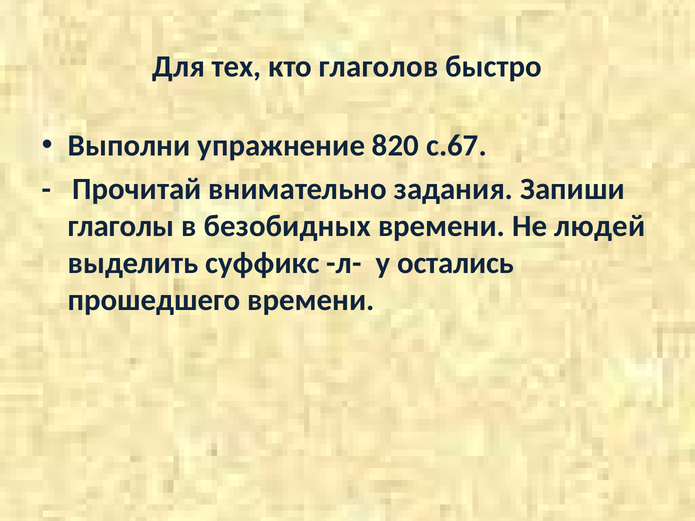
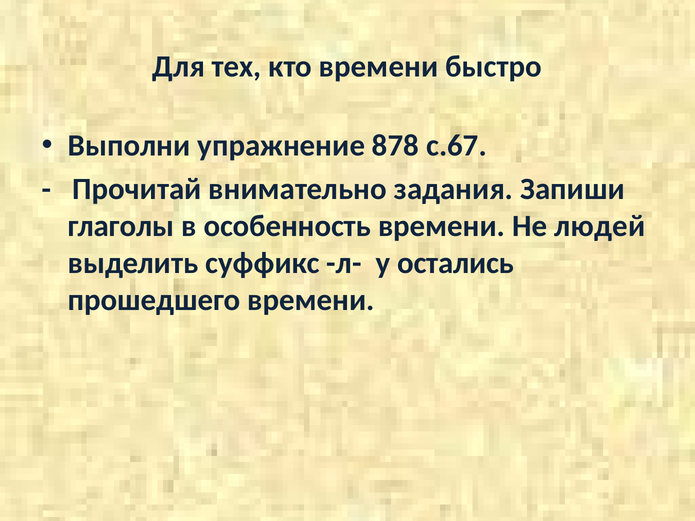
кто глаголов: глаголов -> времени
820: 820 -> 878
безобидных: безобидных -> особенность
